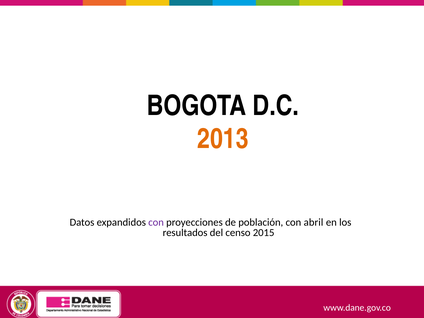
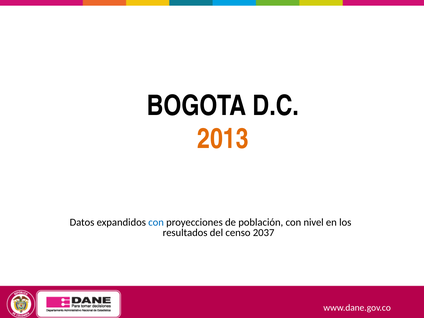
con at (156, 222) colour: purple -> blue
abril: abril -> nivel
2015: 2015 -> 2037
